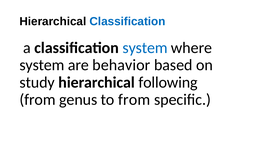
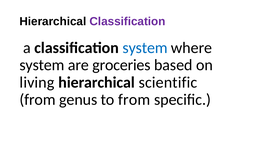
Classification at (127, 21) colour: blue -> purple
behavior: behavior -> groceries
study: study -> living
following: following -> scientific
